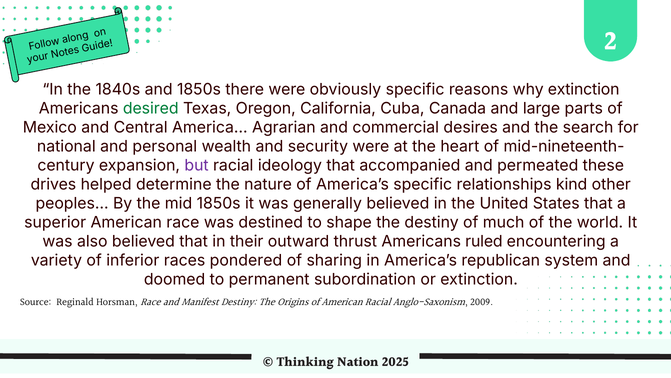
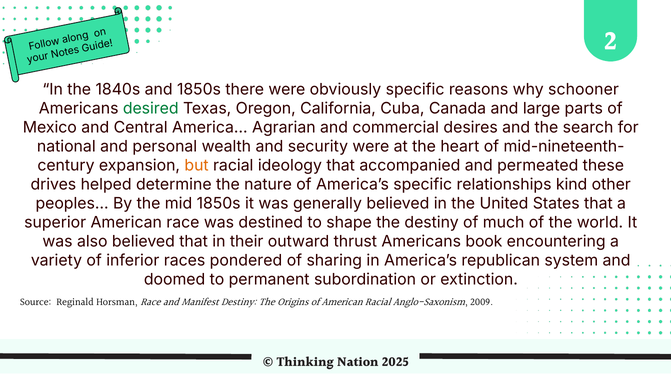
why extinction: extinction -> schooner
but colour: purple -> orange
ruled: ruled -> book
